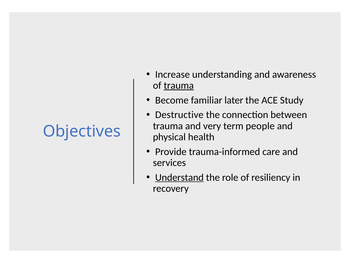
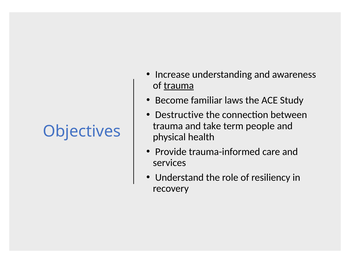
later: later -> laws
very: very -> take
Understand underline: present -> none
